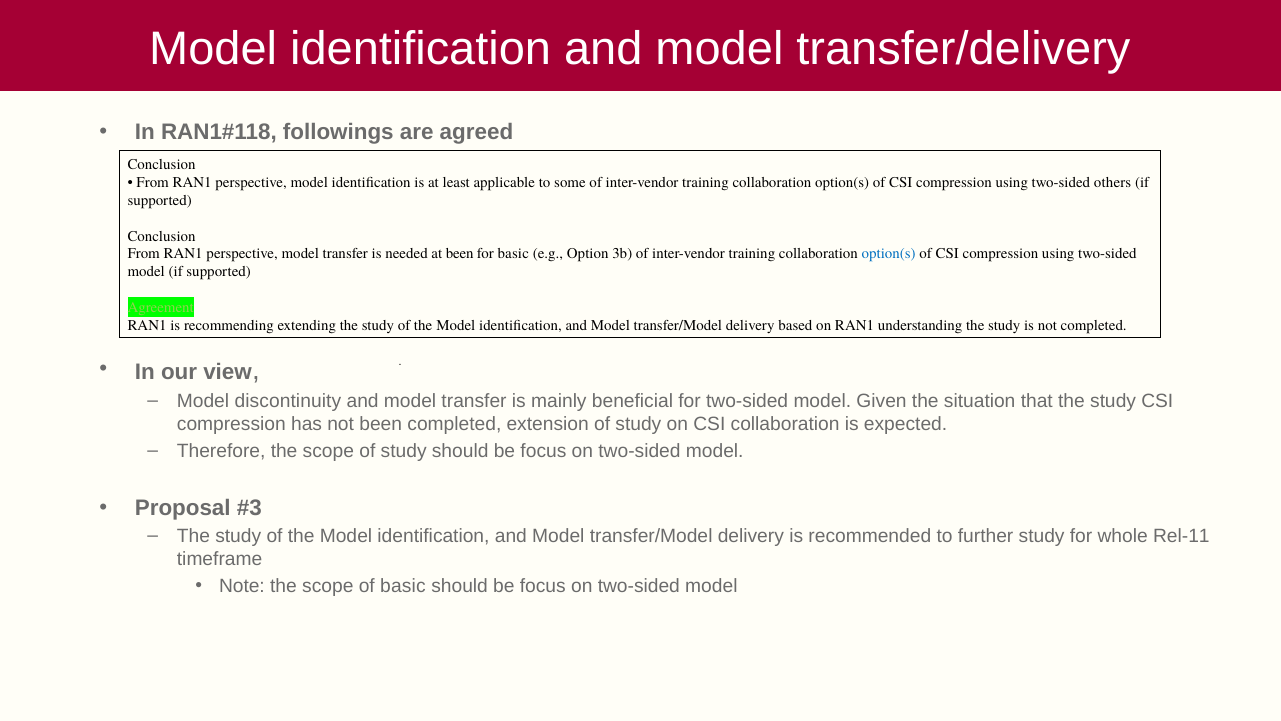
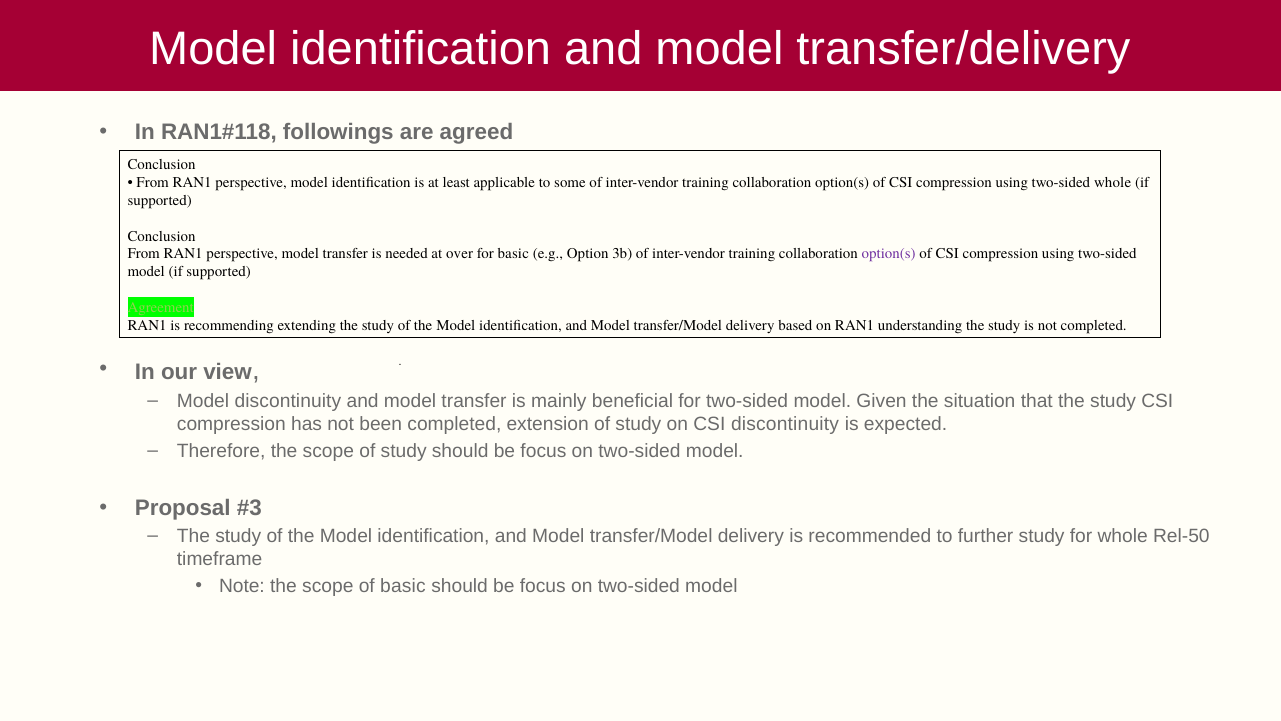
two-sided others: others -> whole
at been: been -> over
option(s at (889, 254) colour: blue -> purple
CSI collaboration: collaboration -> discontinuity
Rel-11: Rel-11 -> Rel-50
